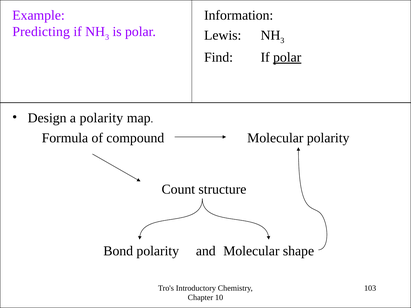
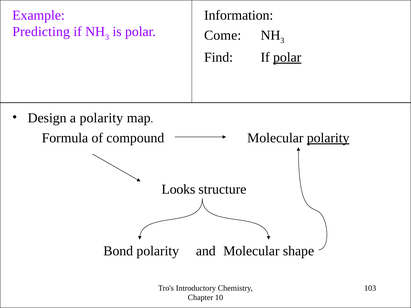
Lewis: Lewis -> Come
polarity at (328, 138) underline: none -> present
Count: Count -> Looks
